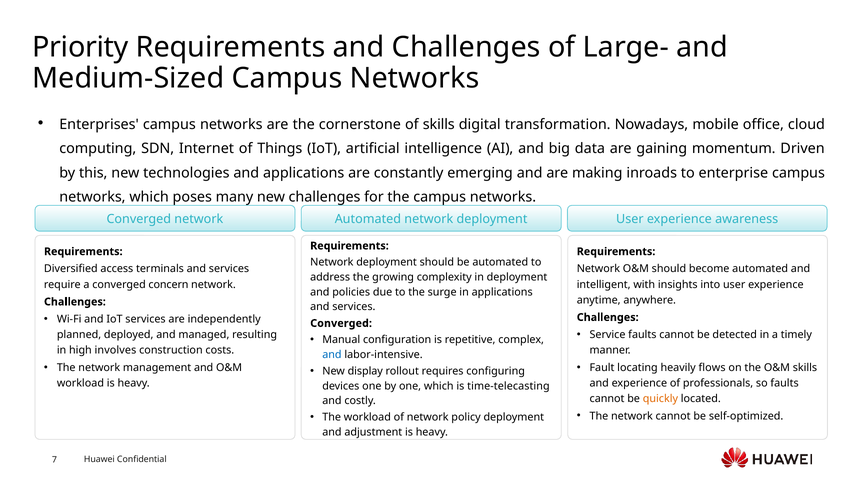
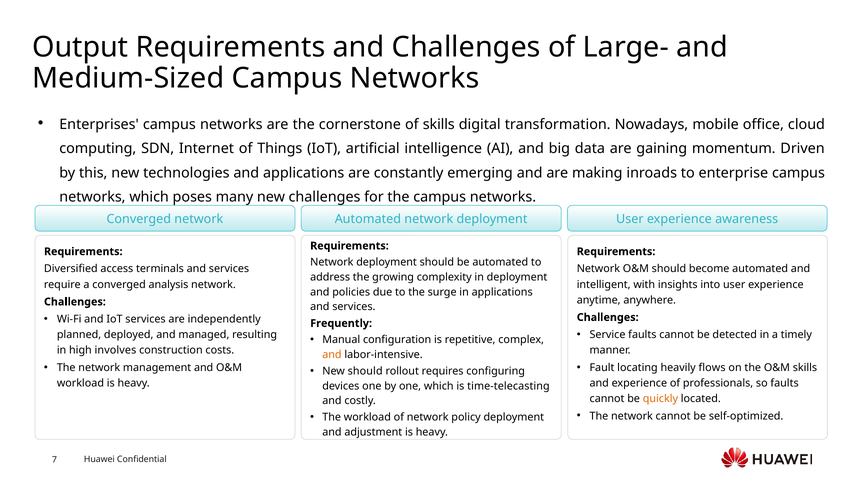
Priority: Priority -> Output
concern: concern -> analysis
Converged at (341, 323): Converged -> Frequently
and at (332, 354) colour: blue -> orange
New display: display -> should
